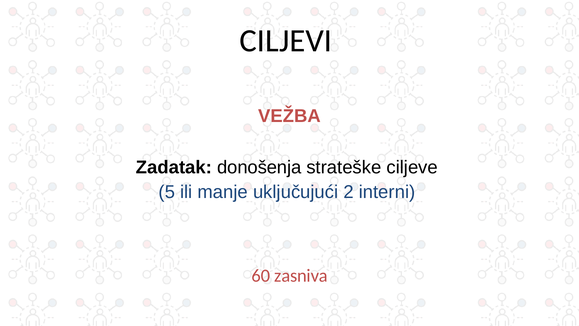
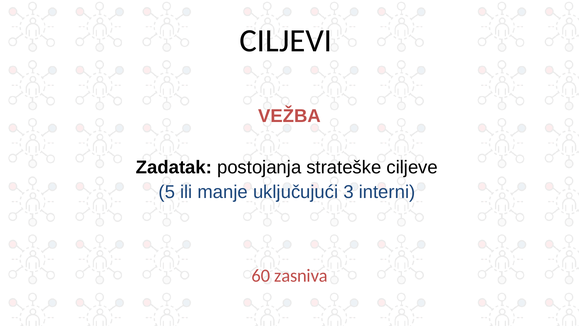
donošenja: donošenja -> postojanja
2: 2 -> 3
